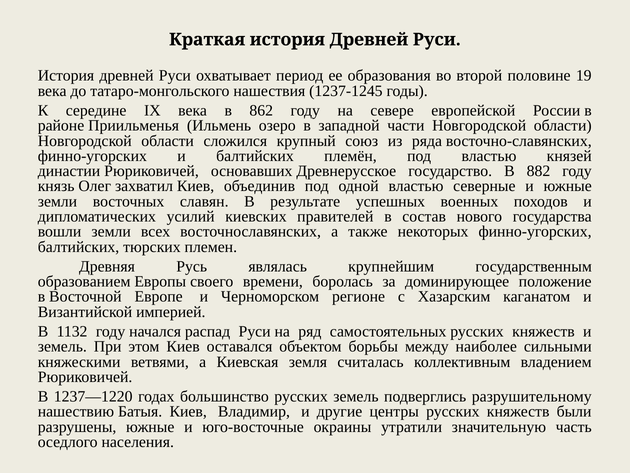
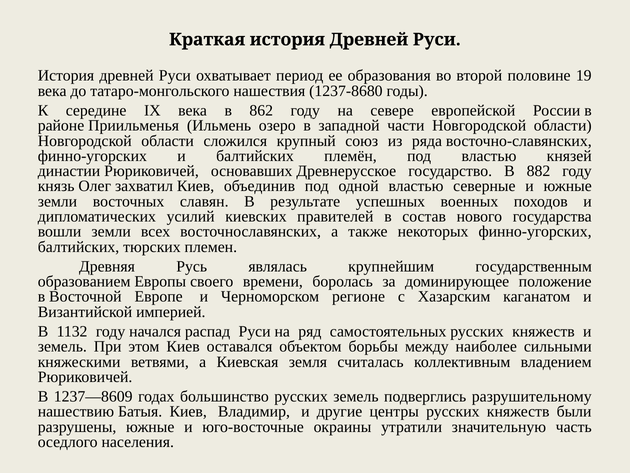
1237-1245: 1237-1245 -> 1237-8680
1237—1220: 1237—1220 -> 1237—8609
